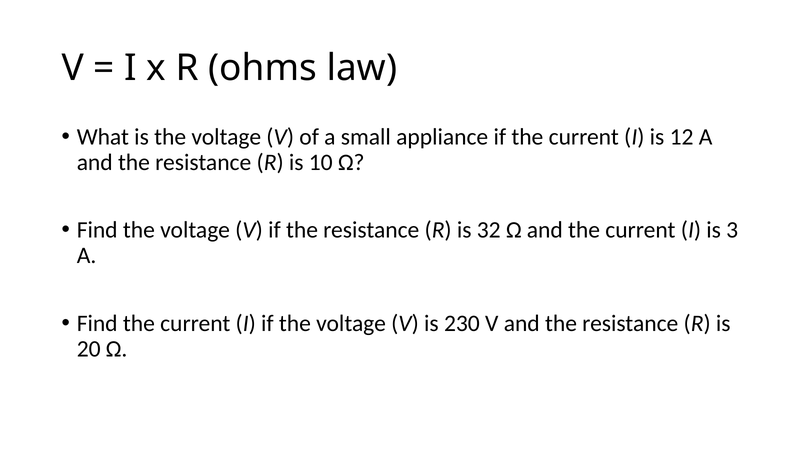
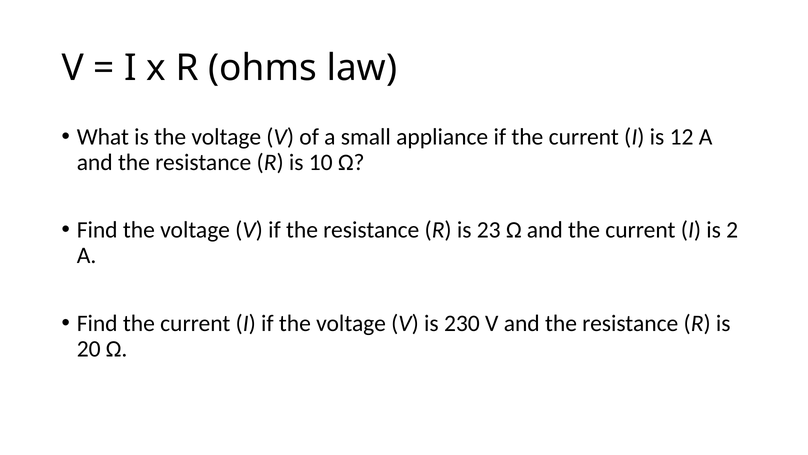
32: 32 -> 23
3: 3 -> 2
